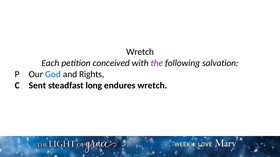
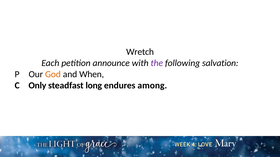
conceived: conceived -> announce
God colour: blue -> orange
Rights: Rights -> When
Sent: Sent -> Only
endures wretch: wretch -> among
